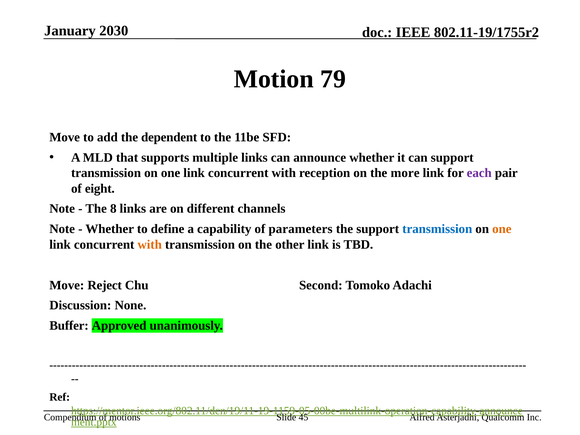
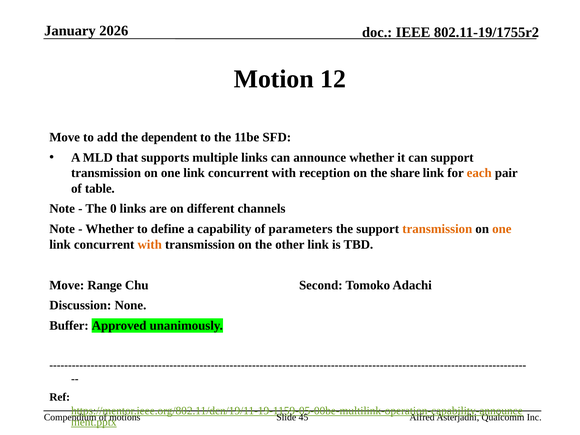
2030: 2030 -> 2026
79: 79 -> 12
more: more -> share
each colour: purple -> orange
eight: eight -> table
8: 8 -> 0
transmission at (437, 229) colour: blue -> orange
Reject: Reject -> Range
